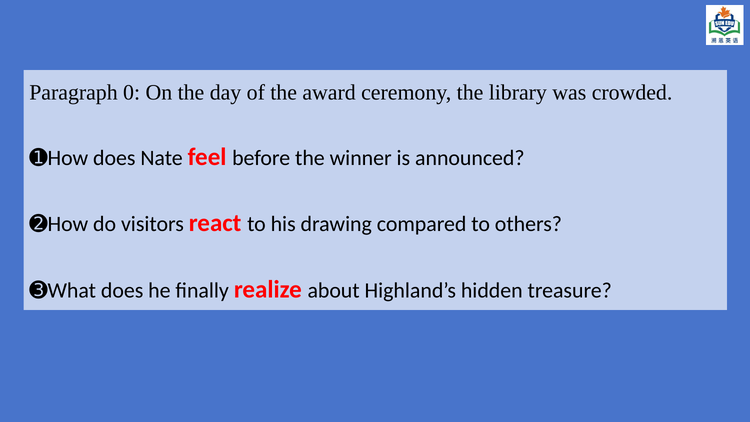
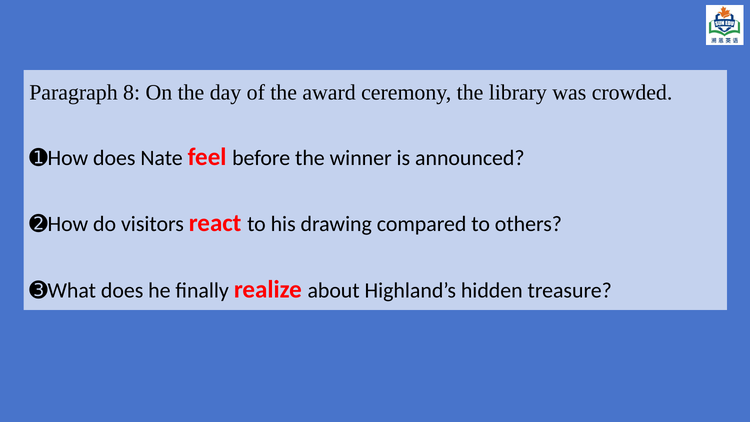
0: 0 -> 8
